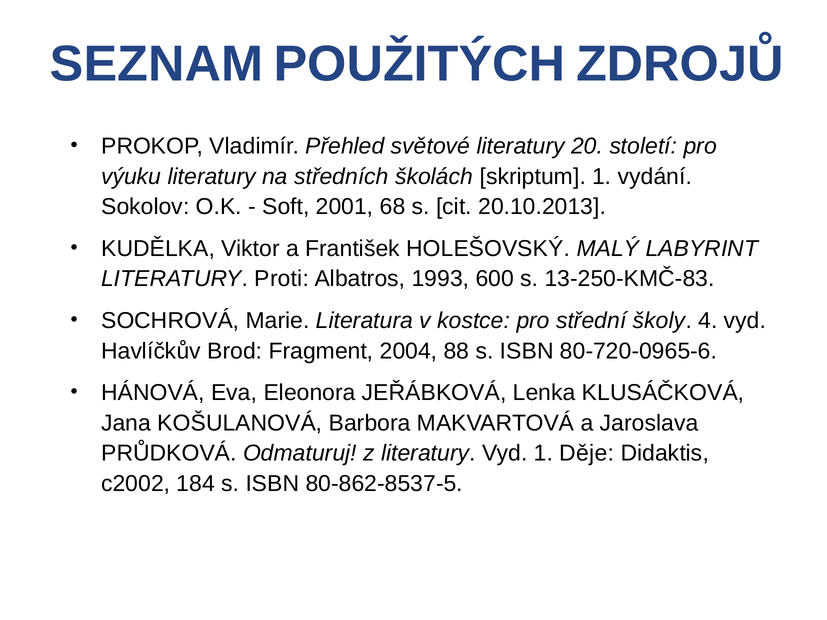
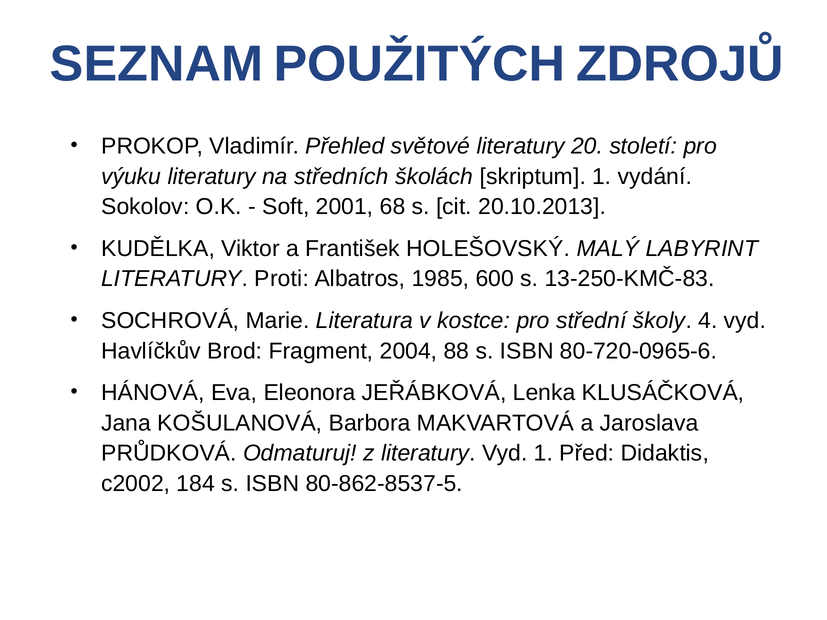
1993: 1993 -> 1985
Děje: Děje -> Před
